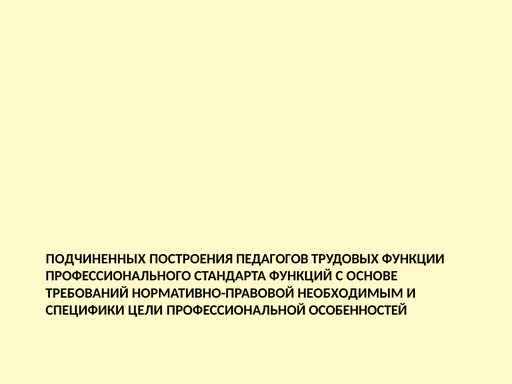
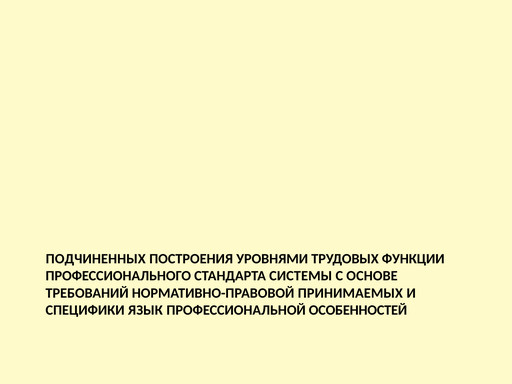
ПЕДАГОГОВ: ПЕДАГОГОВ -> УРОВНЯМИ
ФУНКЦИЙ: ФУНКЦИЙ -> СИСТЕМЫ
НЕОБХОДИМЫМ: НЕОБХОДИМЫМ -> ПРИНИМАЕМЫХ
ЦЕЛИ: ЦЕЛИ -> ЯЗЫК
